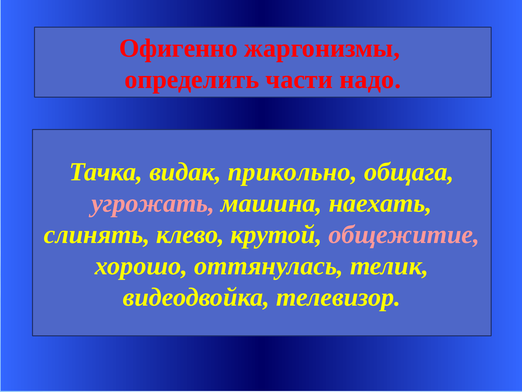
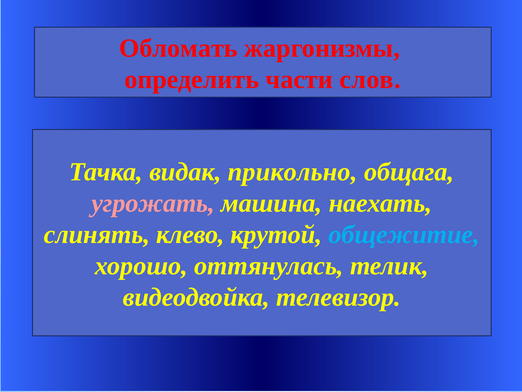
Офигенно: Офигенно -> Обломать
надо: надо -> слов
общежитие colour: pink -> light blue
